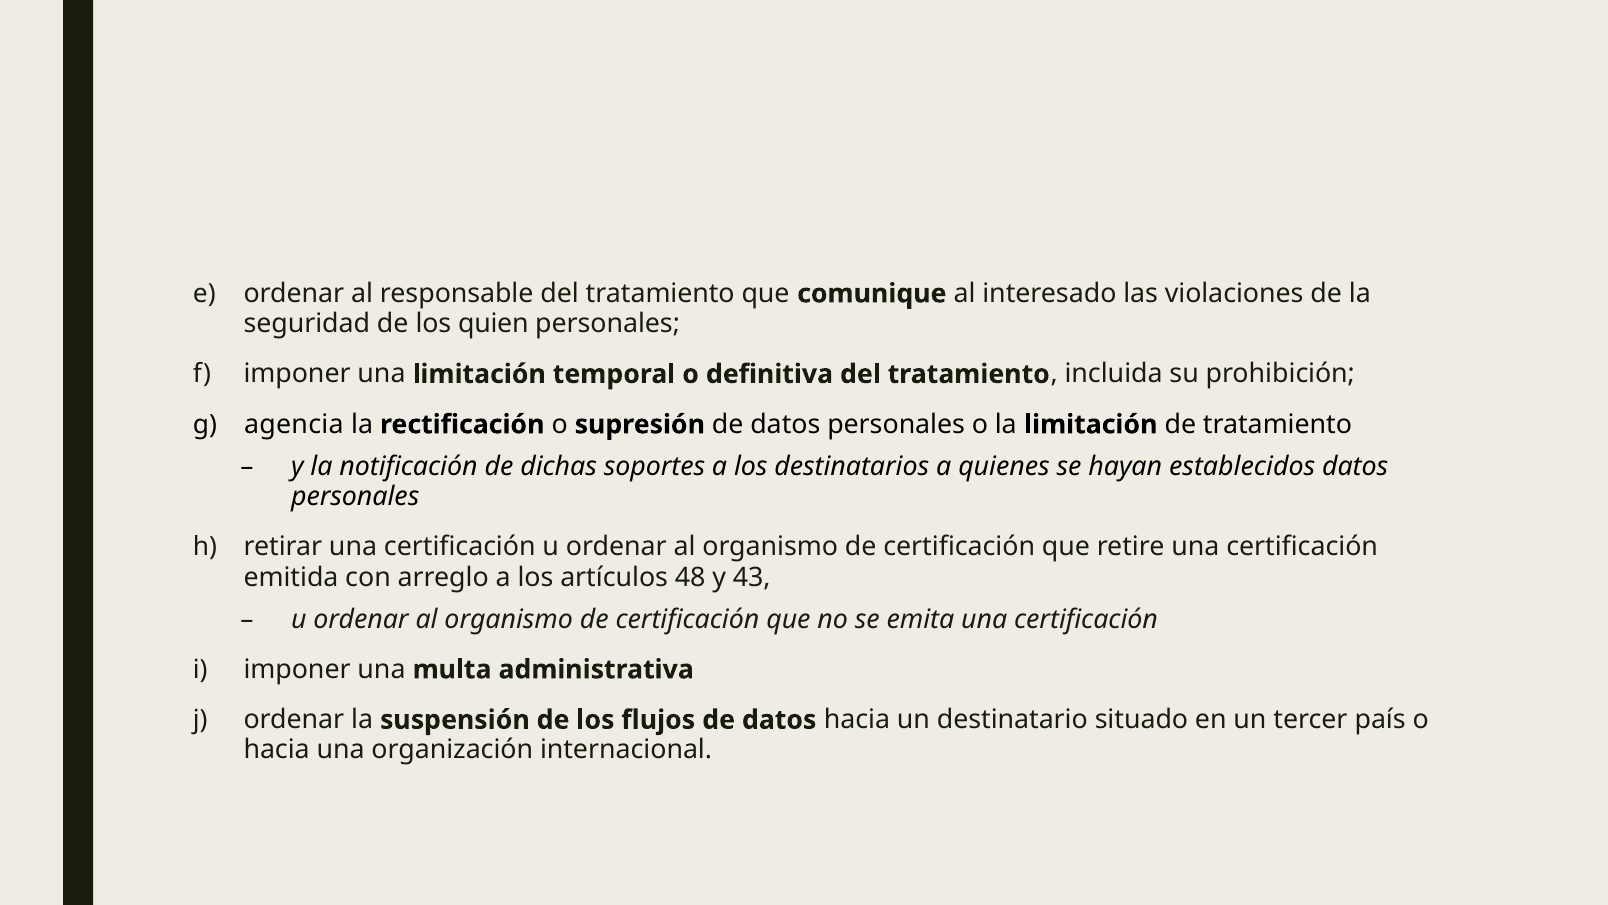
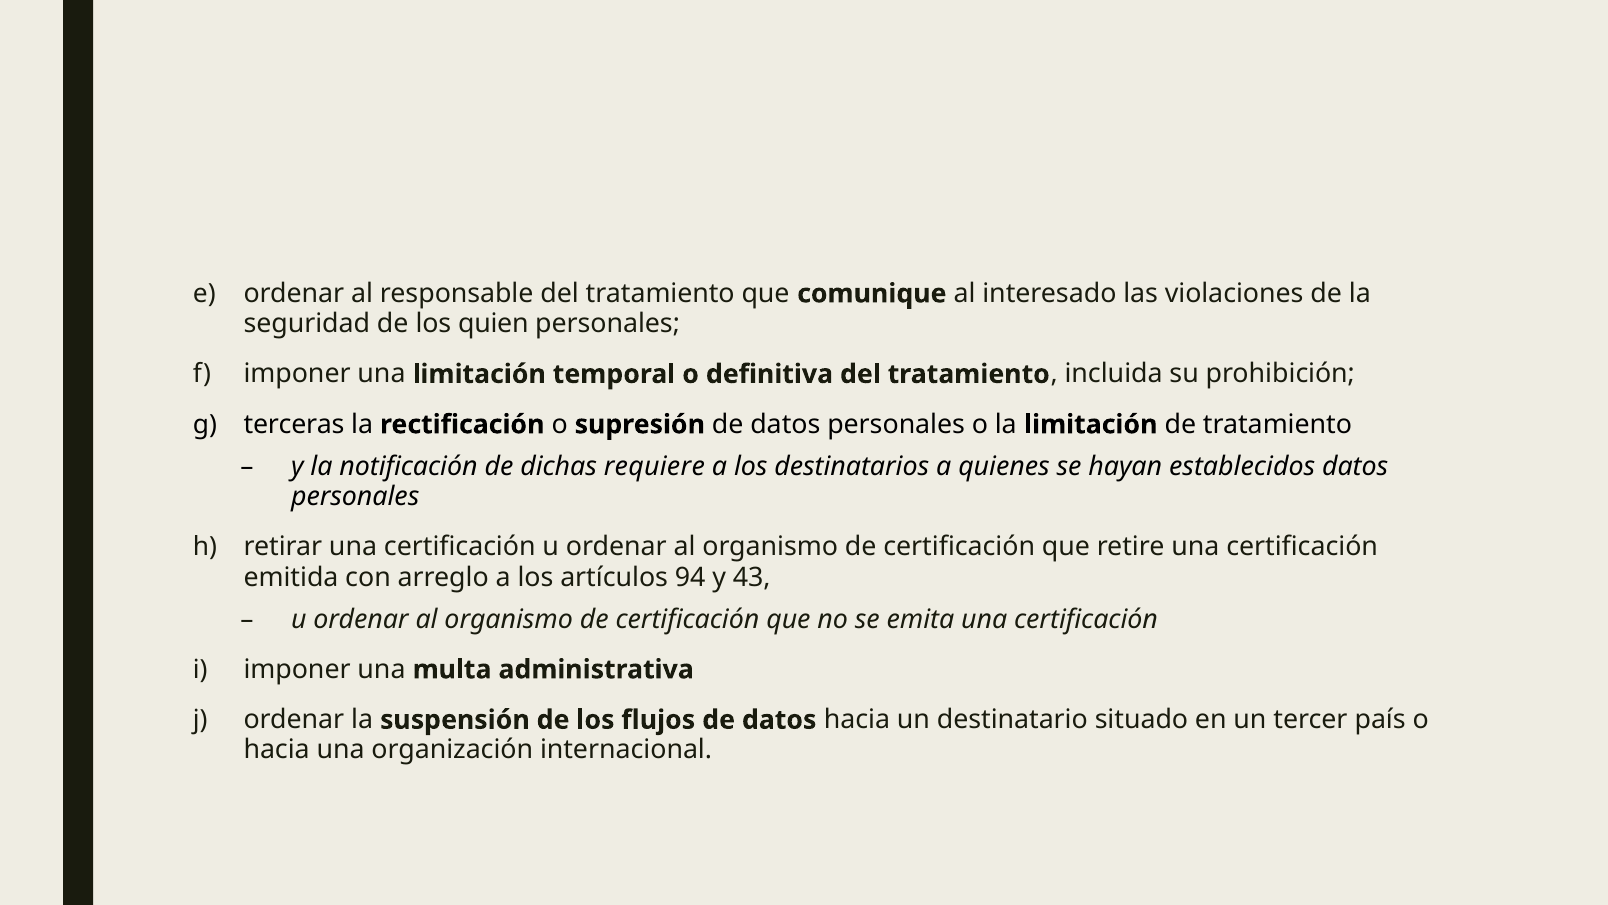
agencia: agencia -> terceras
soportes: soportes -> requiere
48: 48 -> 94
